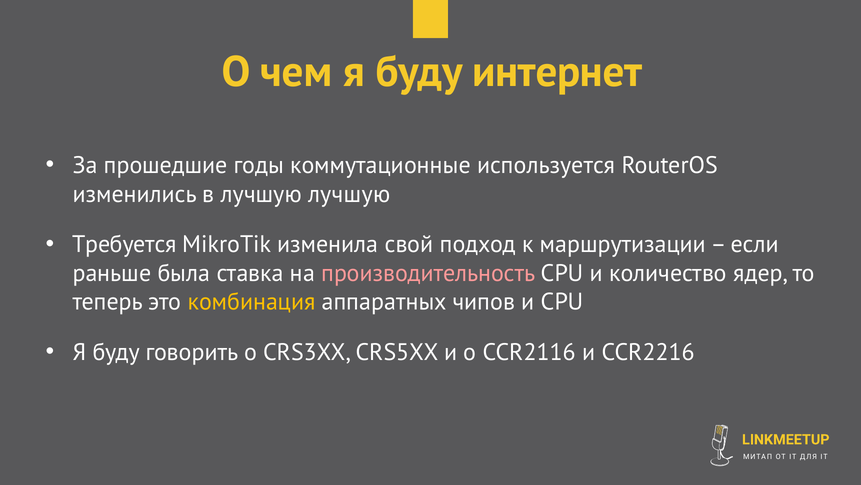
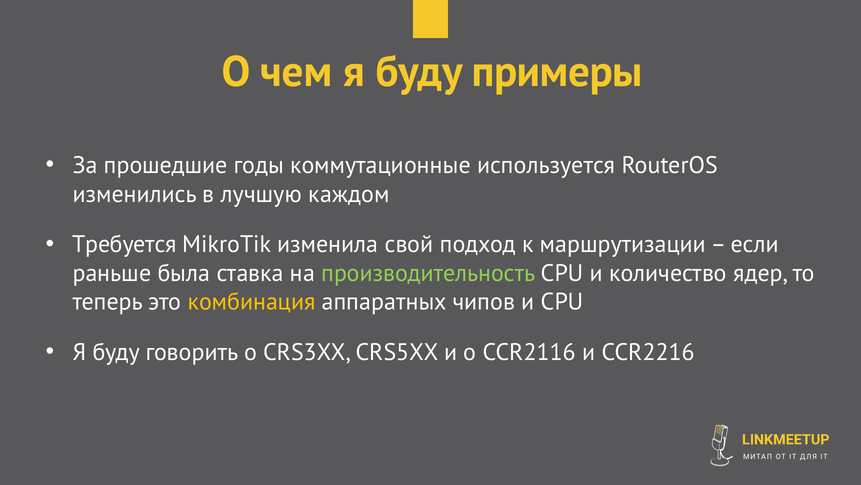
интернет: интернет -> примеры
лучшую лучшую: лучшую -> каждом
производительность colour: pink -> light green
